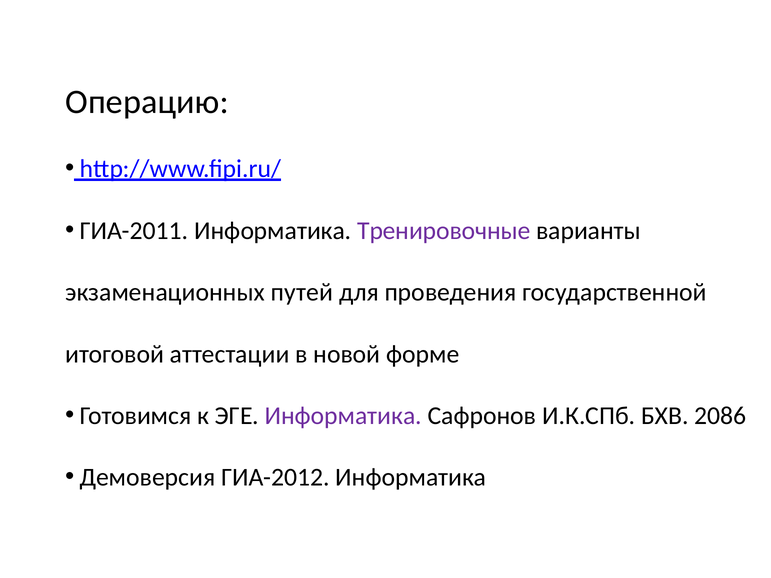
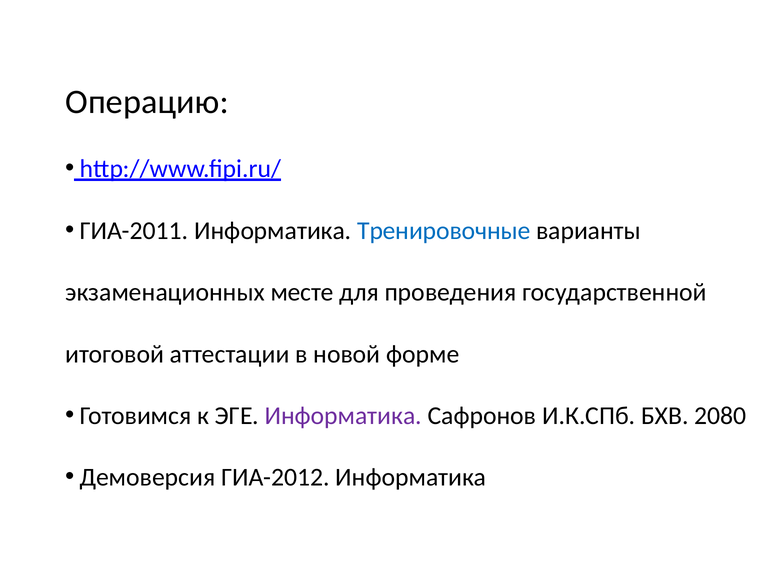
Тренировочные colour: purple -> blue
путей: путей -> месте
2086: 2086 -> 2080
